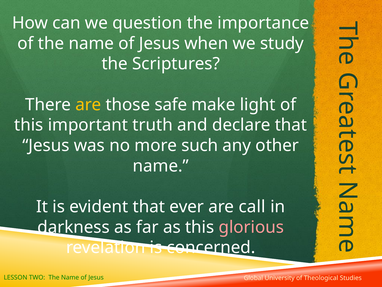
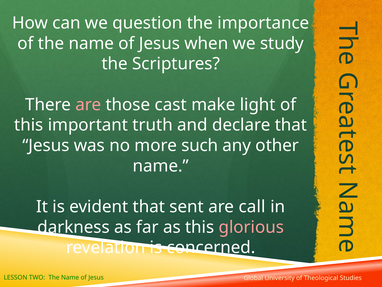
are at (88, 105) colour: yellow -> pink
safe: safe -> cast
ever: ever -> sent
